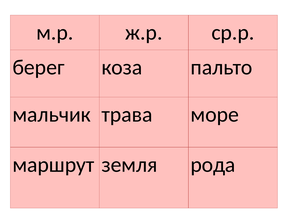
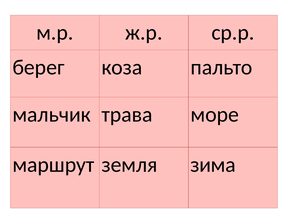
рода: рода -> зима
